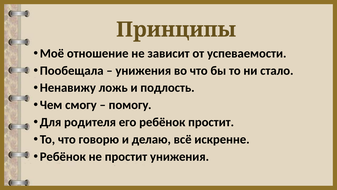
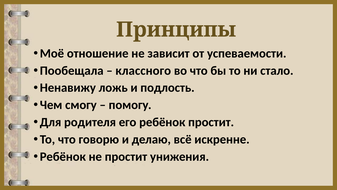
унижения at (143, 70): унижения -> классного
